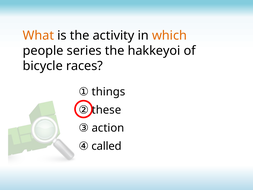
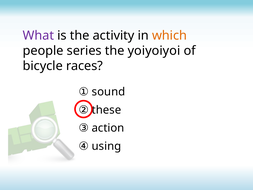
What colour: orange -> purple
hakkeyoi: hakkeyoi -> yoiyoiyoi
things: things -> sound
called: called -> using
